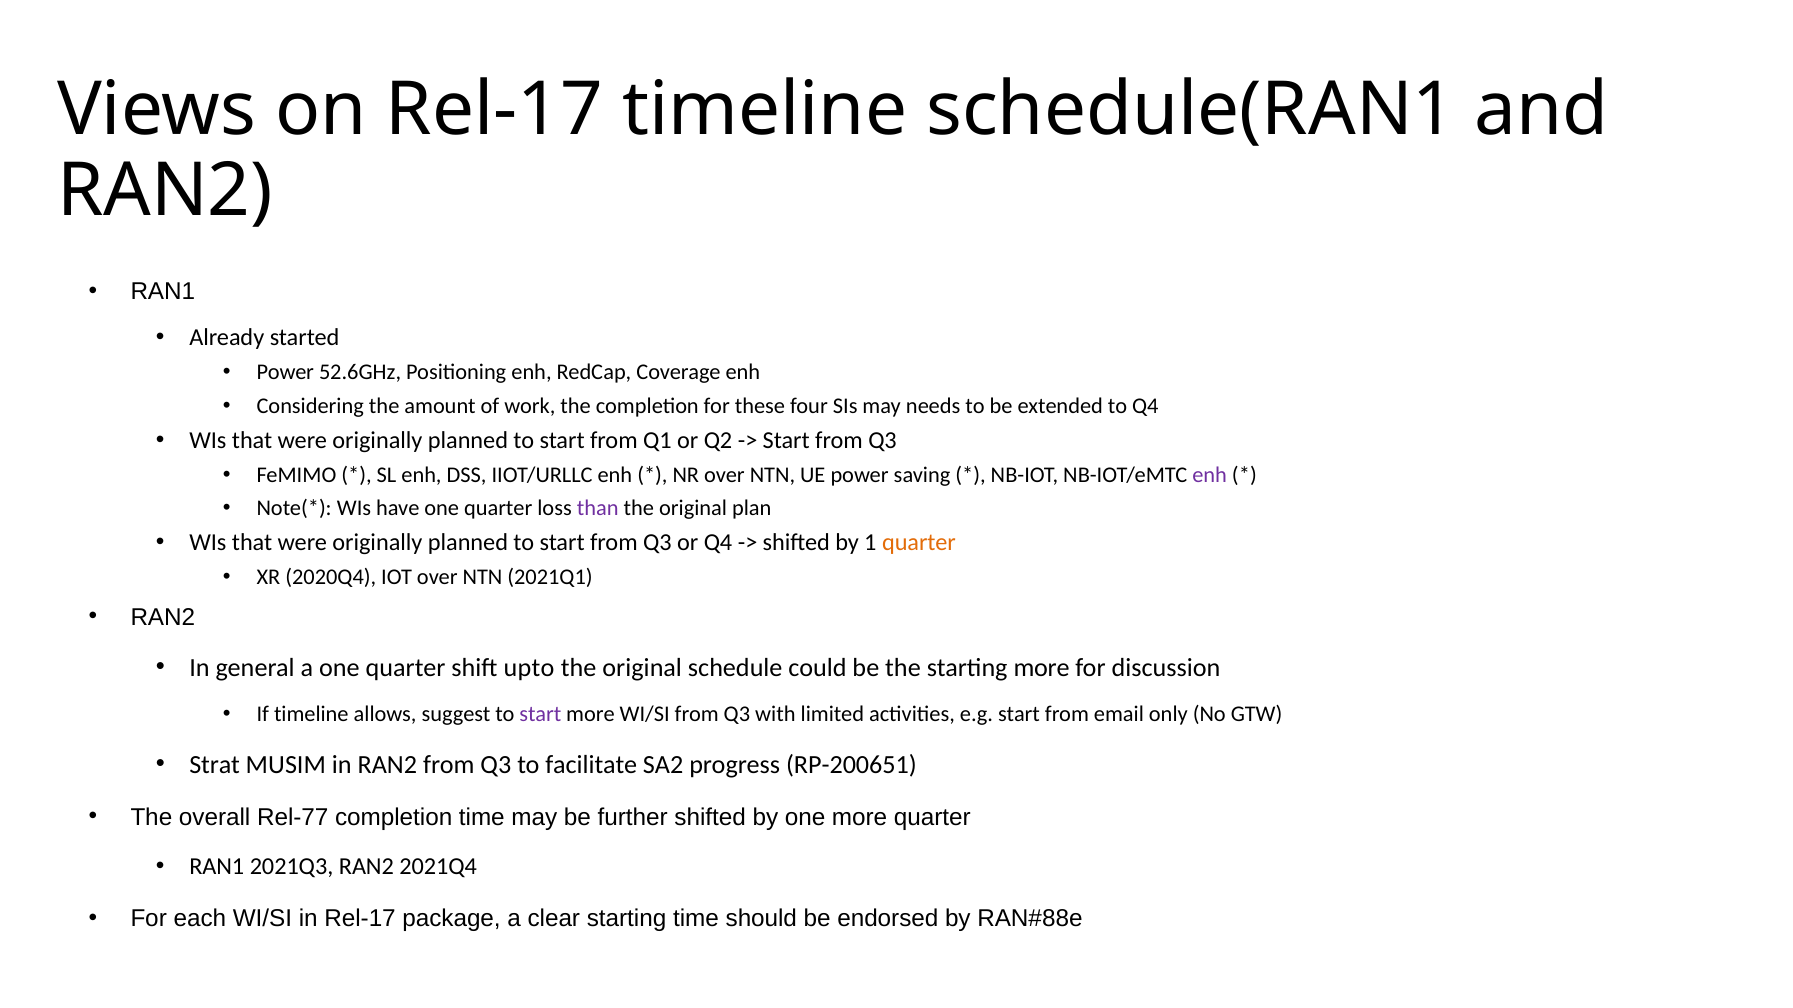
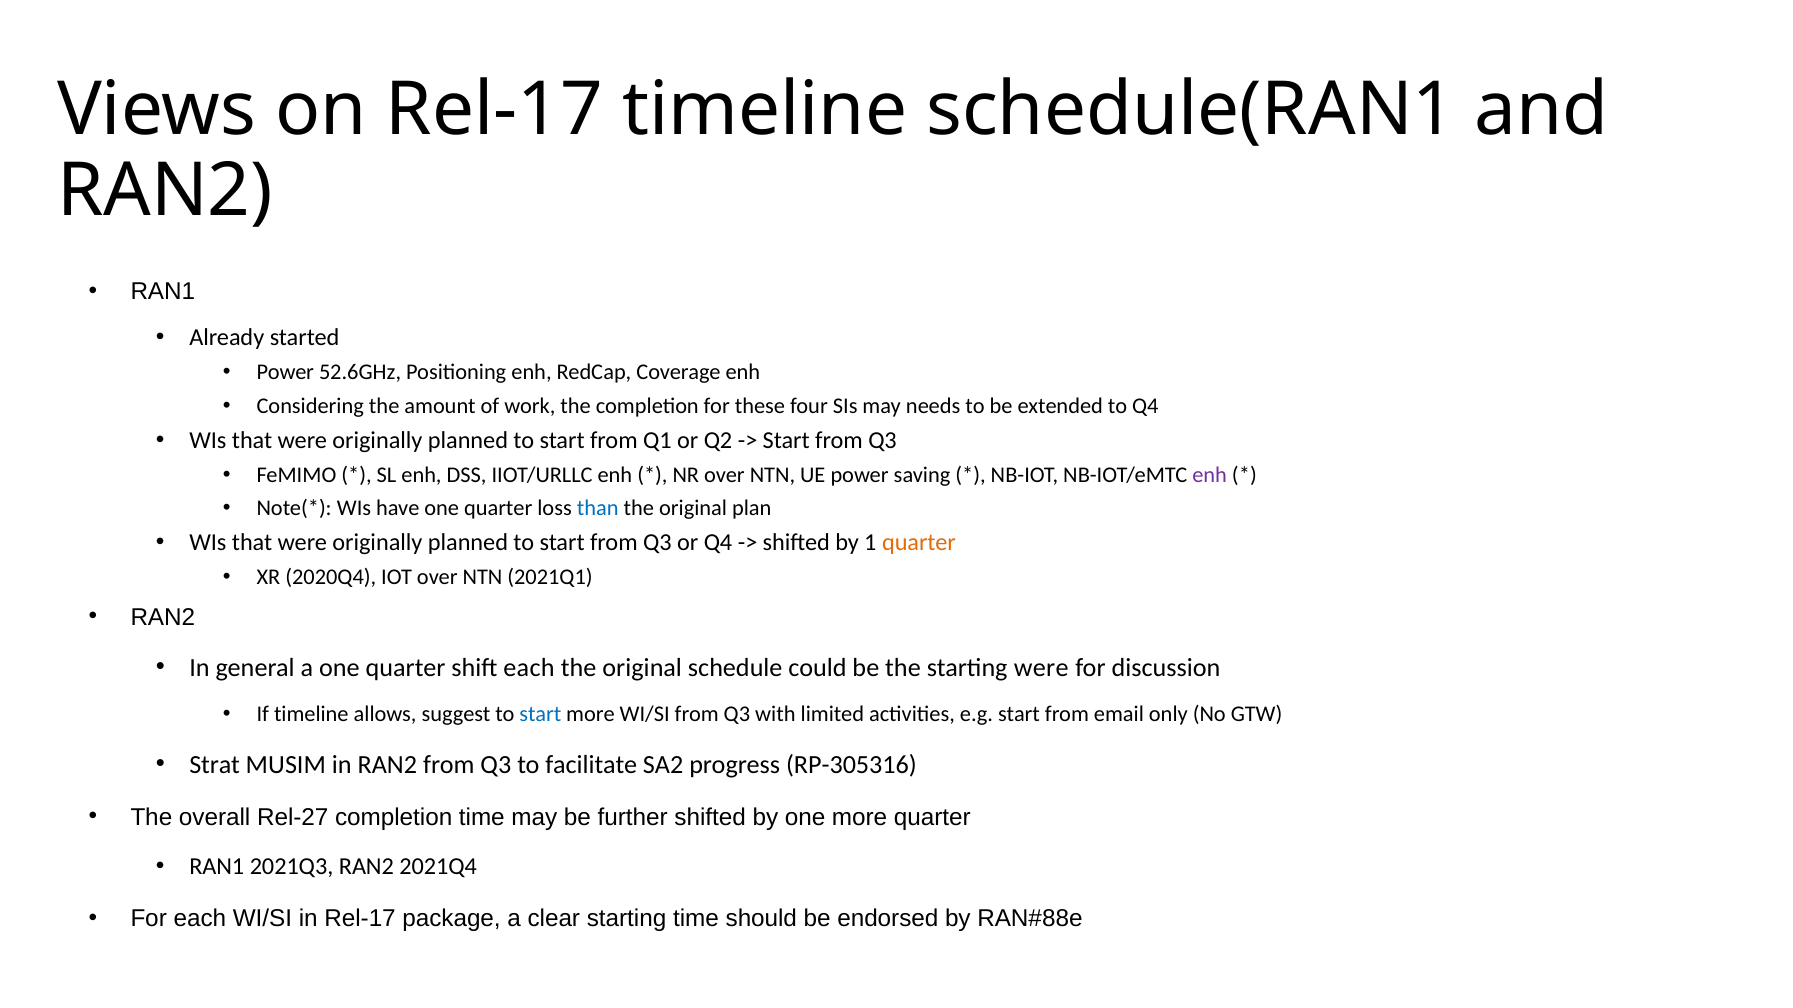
than colour: purple -> blue
shift upto: upto -> each
starting more: more -> were
start at (540, 715) colour: purple -> blue
RP-200651: RP-200651 -> RP-305316
Rel-77: Rel-77 -> Rel-27
